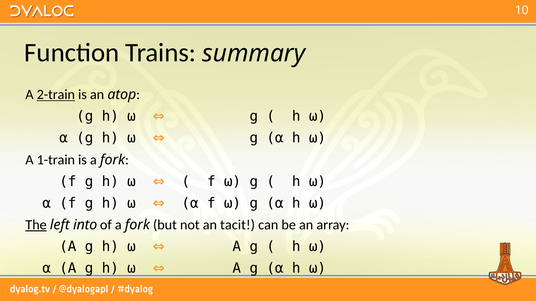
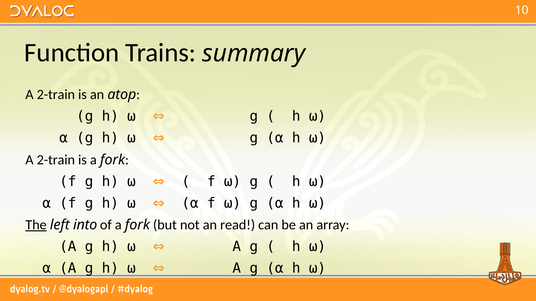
2-train at (56, 95) underline: present -> none
1-train at (56, 160): 1-train -> 2-train
tacit: tacit -> read
